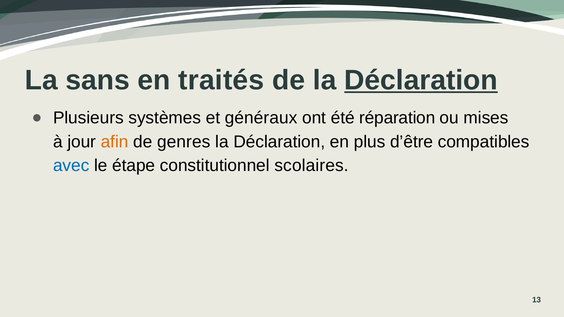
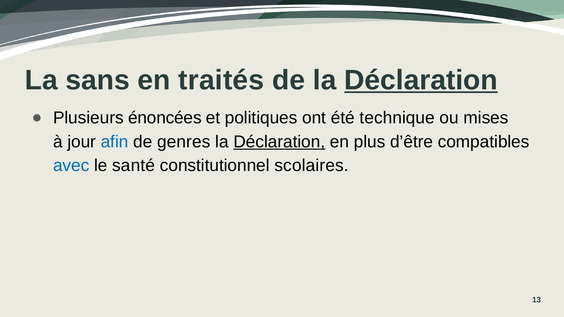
systèmes: systèmes -> énoncées
généraux: généraux -> politiques
réparation: réparation -> technique
afin colour: orange -> blue
Déclaration at (279, 142) underline: none -> present
étape: étape -> santé
